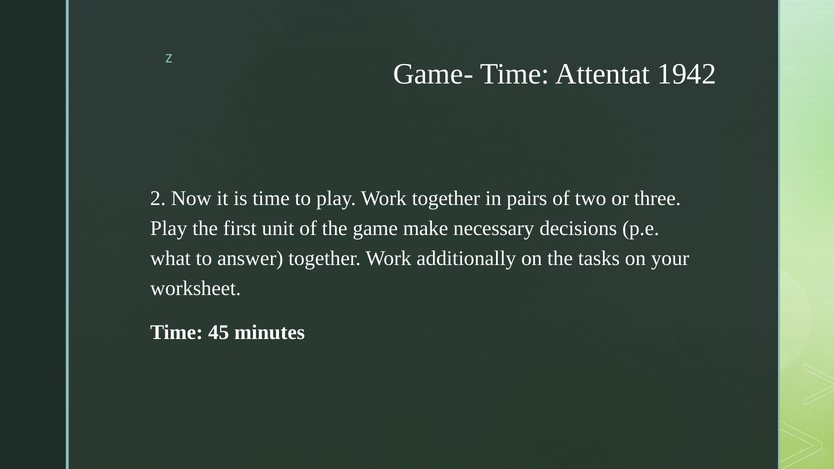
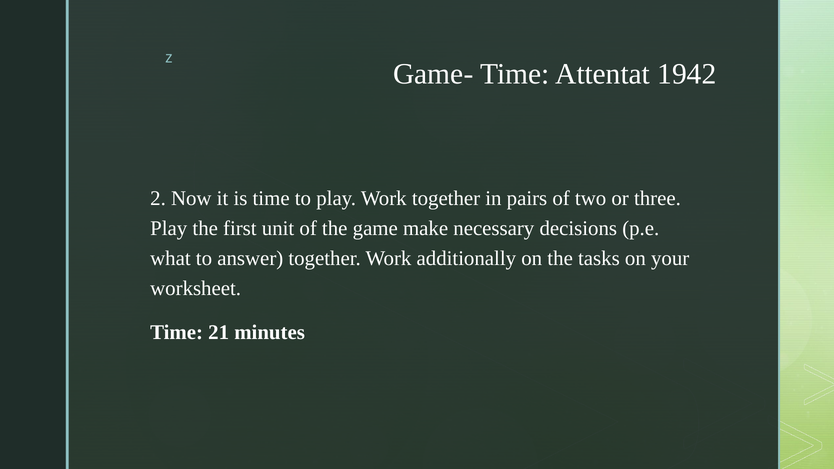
45: 45 -> 21
